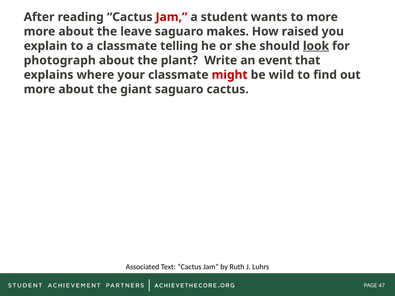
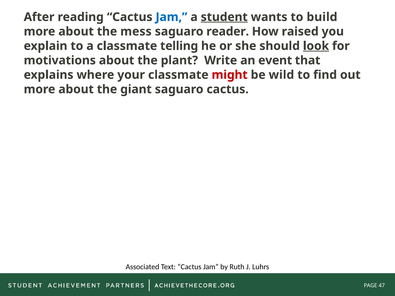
Jam at (171, 17) colour: red -> blue
student underline: none -> present
to more: more -> build
leave: leave -> mess
makes: makes -> reader
photograph: photograph -> motivations
